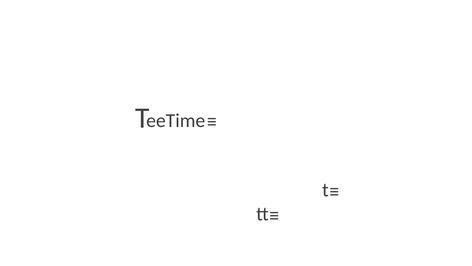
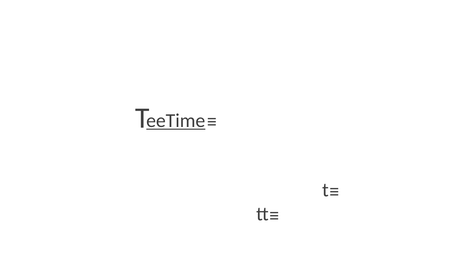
eeTime underline: none -> present
